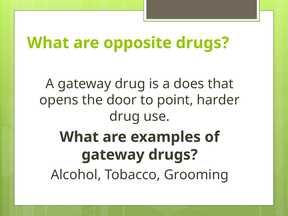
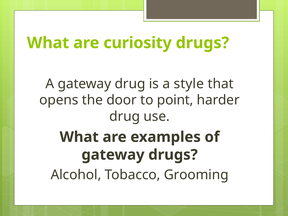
opposite: opposite -> curiosity
does: does -> style
